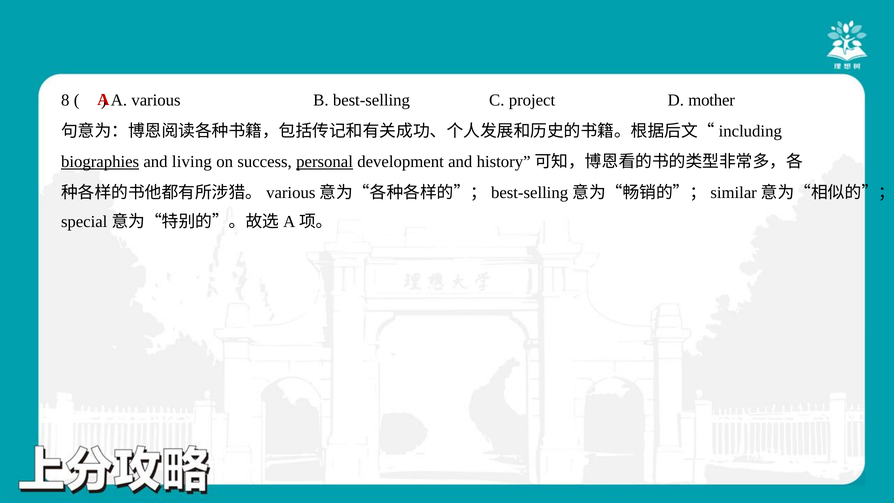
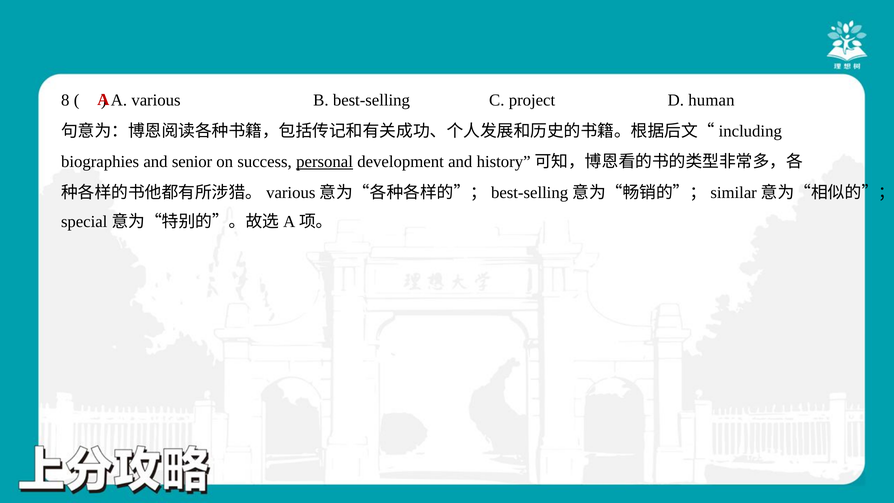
mother: mother -> human
biographies underline: present -> none
living: living -> senior
